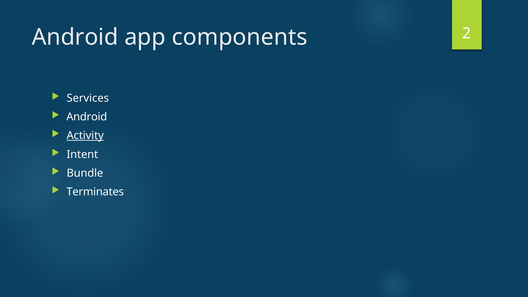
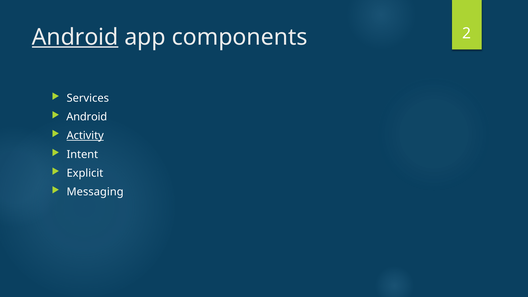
Android at (75, 37) underline: none -> present
Bundle: Bundle -> Explicit
Terminates: Terminates -> Messaging
